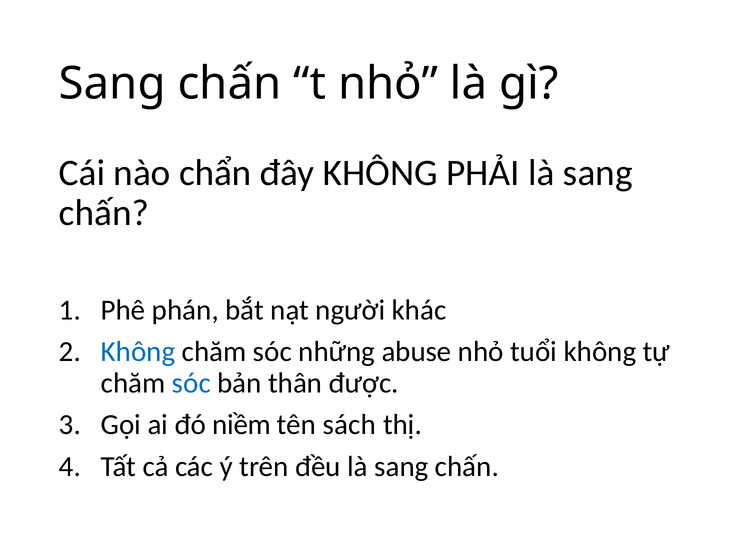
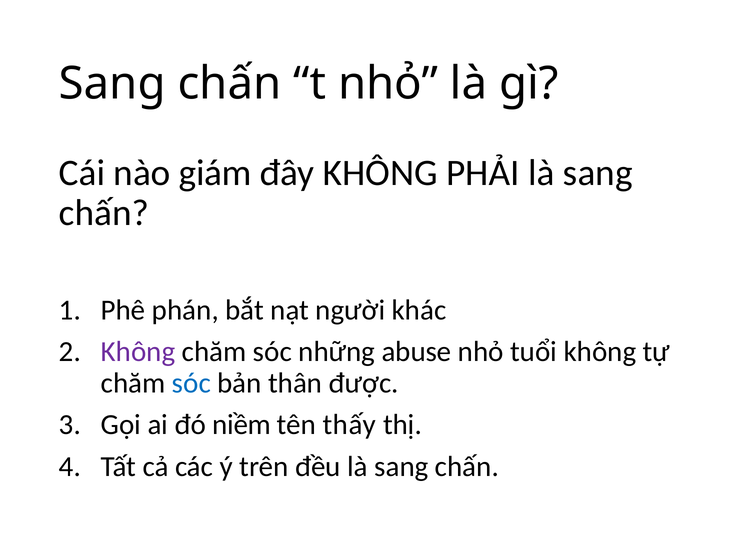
chẩn: chẩn -> giám
Không at (138, 352) colour: blue -> purple
sách: sách -> thấy
